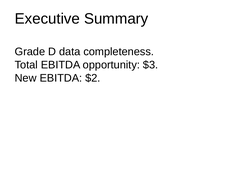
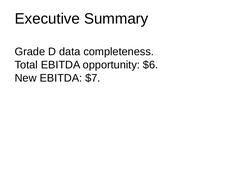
$3: $3 -> $6
$2: $2 -> $7
